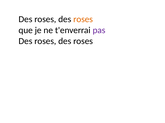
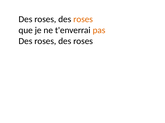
pas colour: purple -> orange
